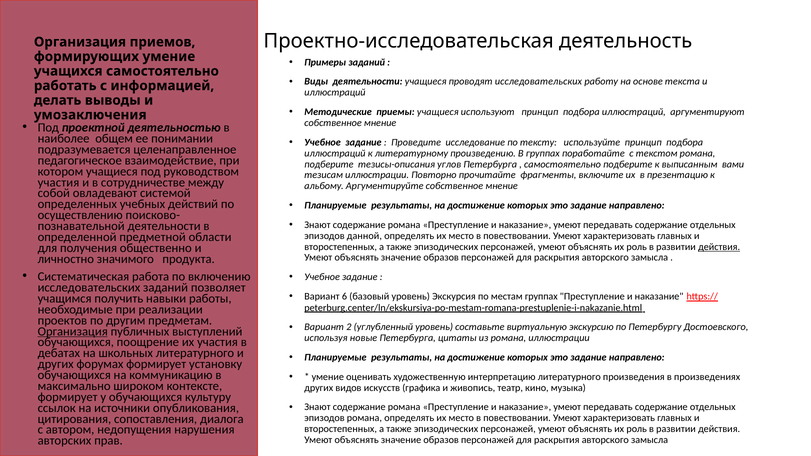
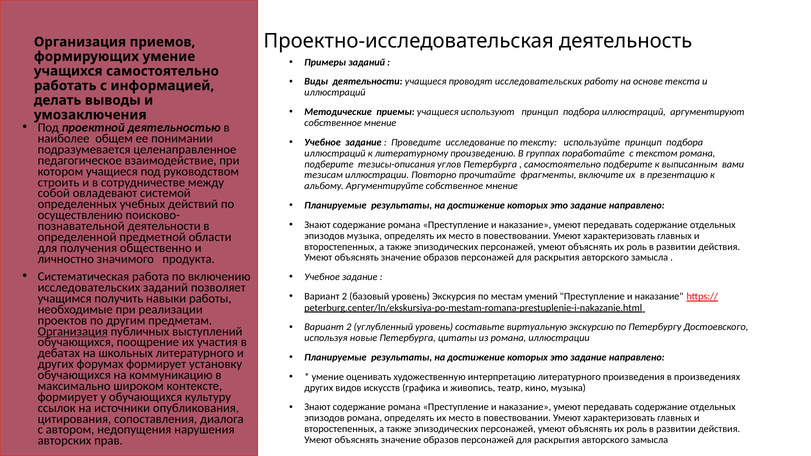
участия at (58, 182): участия -> строить
эпизодов данной: данной -> музыка
действия at (719, 247) underline: present -> none
6 at (344, 297): 6 -> 2
местам группах: группах -> умений
